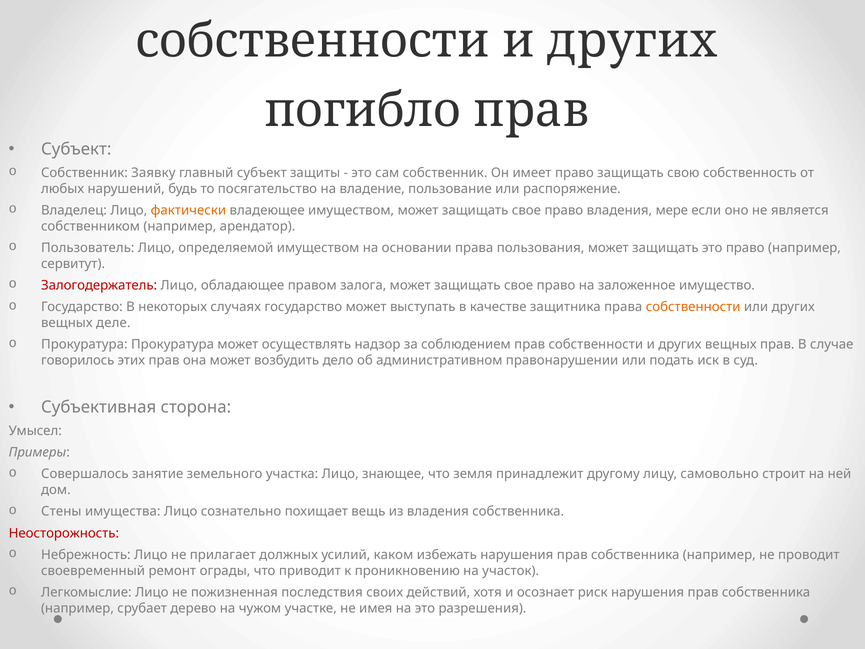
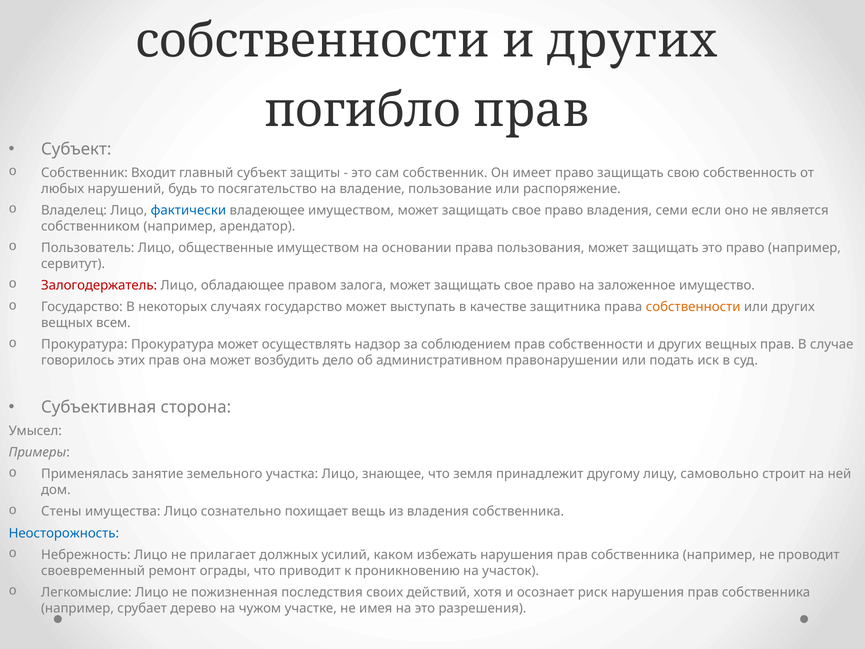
Заявку: Заявку -> Входит
фактически colour: orange -> blue
мере: мере -> семи
определяемой: определяемой -> общественные
деле: деле -> всем
Совершалось: Совершалось -> Применялась
Неосторожность colour: red -> blue
